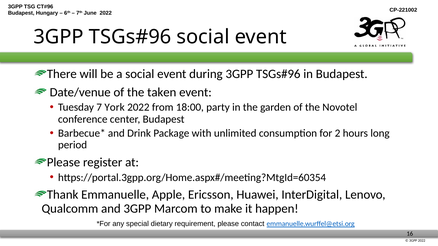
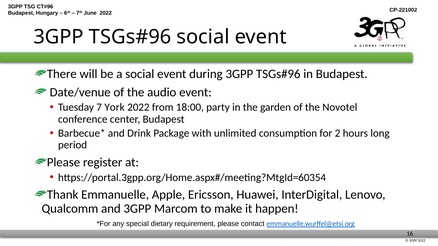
taken: taken -> audio
